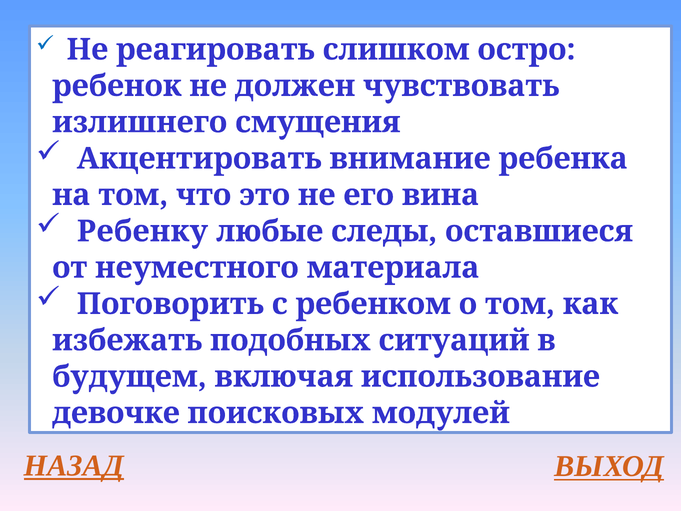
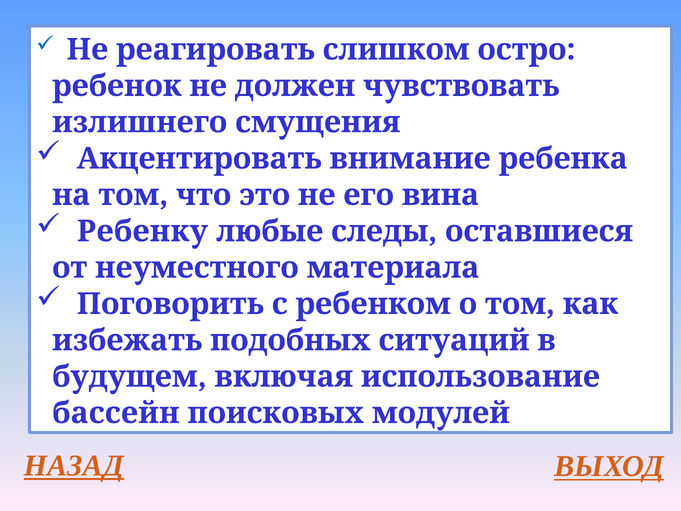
девочке: девочке -> бассейн
